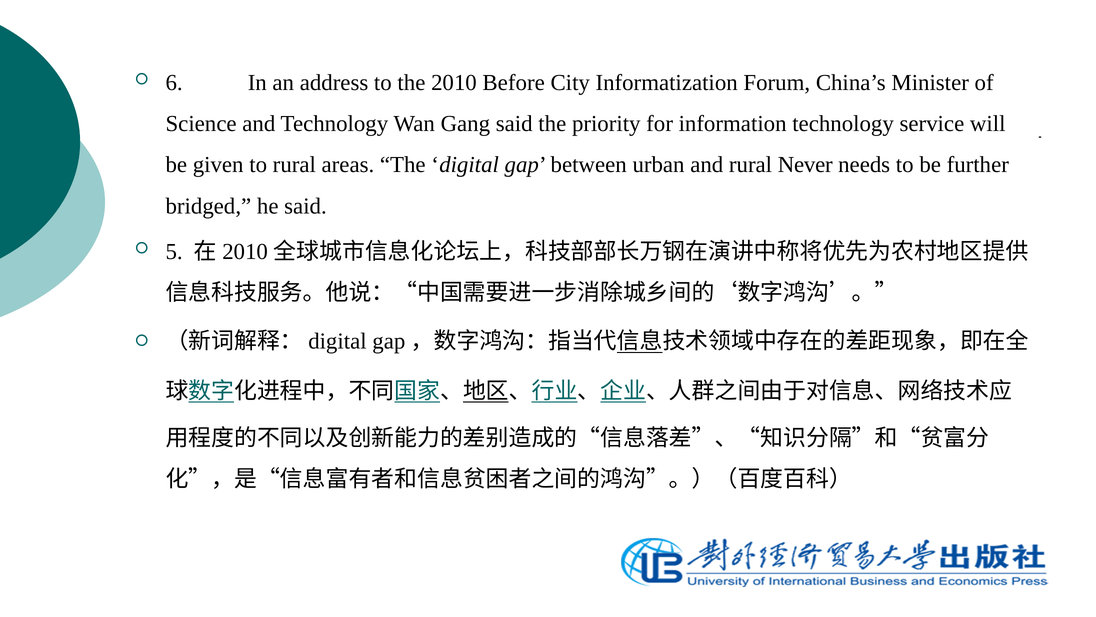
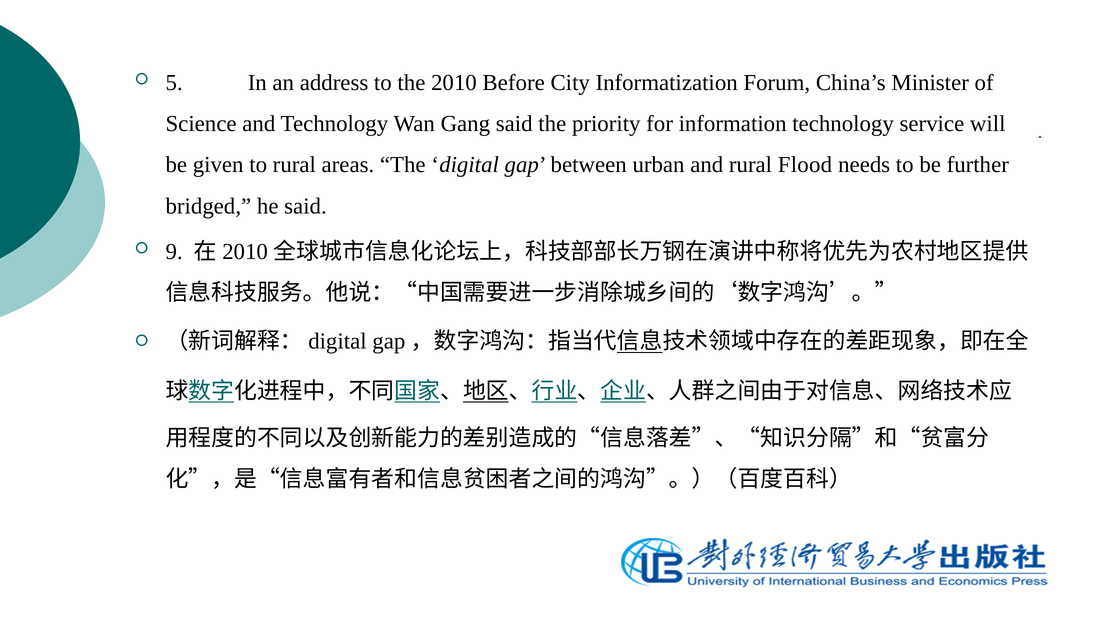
6: 6 -> 5
Never: Never -> Flood
5: 5 -> 9
